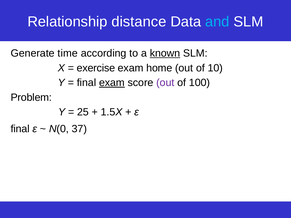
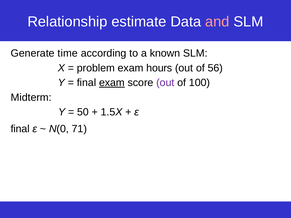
distance: distance -> estimate
and colour: light blue -> pink
known underline: present -> none
exercise: exercise -> problem
home: home -> hours
10: 10 -> 56
Problem: Problem -> Midterm
25: 25 -> 50
37: 37 -> 71
